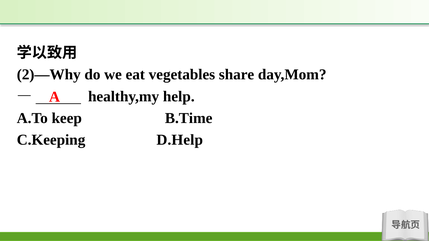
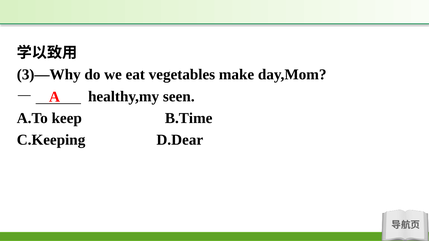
2)—Why: 2)—Why -> 3)—Why
share: share -> make
help: help -> seen
D.Help: D.Help -> D.Dear
